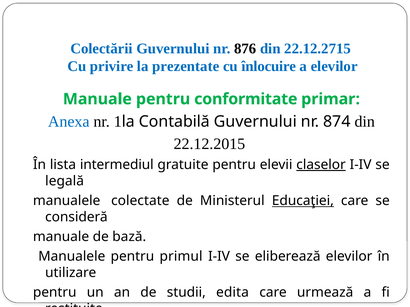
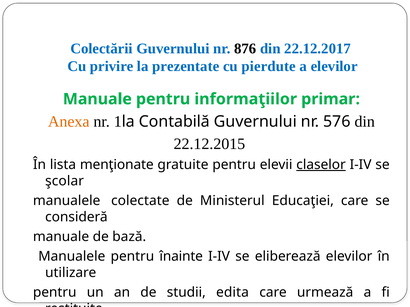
22.12.2715: 22.12.2715 -> 22.12.2017
înlocuire: înlocuire -> pierdute
conformitate: conformitate -> informaţiilor
Anexa colour: blue -> orange
874: 874 -> 576
intermediul: intermediul -> menţionate
legală: legală -> şcolar
Educaţiei underline: present -> none
primul: primul -> înainte
